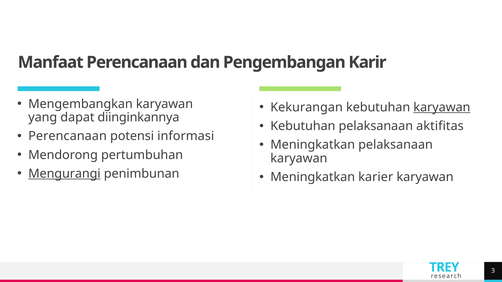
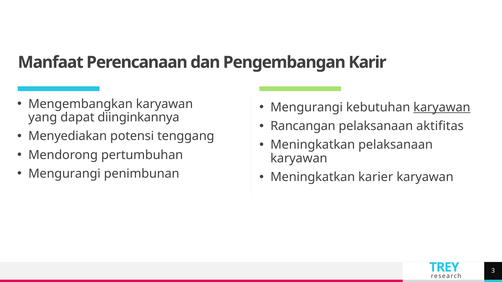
Kekurangan at (307, 107): Kekurangan -> Mengurangi
Kebutuhan at (303, 126): Kebutuhan -> Rancangan
Perencanaan at (68, 136): Perencanaan -> Menyediakan
informasi: informasi -> tenggang
Mengurangi at (64, 174) underline: present -> none
